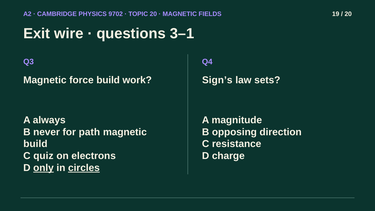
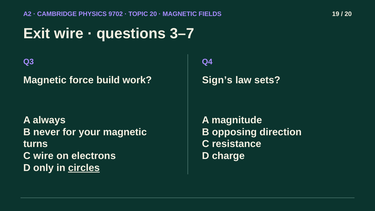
3–1: 3–1 -> 3–7
path: path -> your
build at (35, 144): build -> turns
C quiz: quiz -> wire
only underline: present -> none
